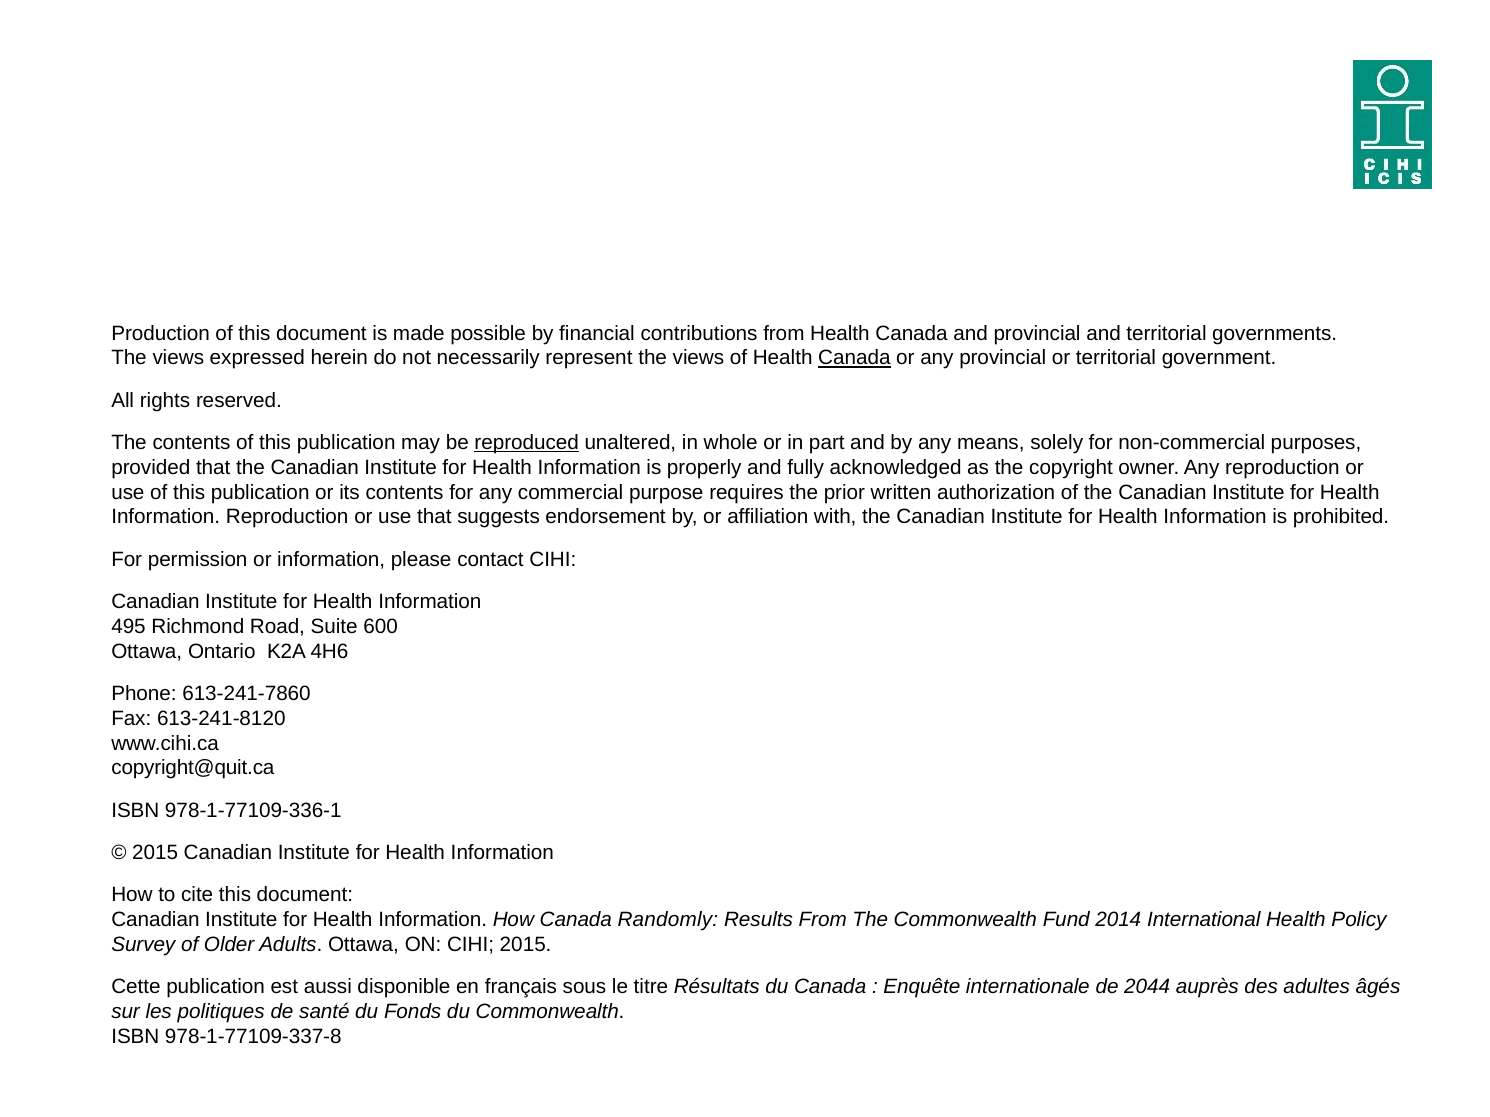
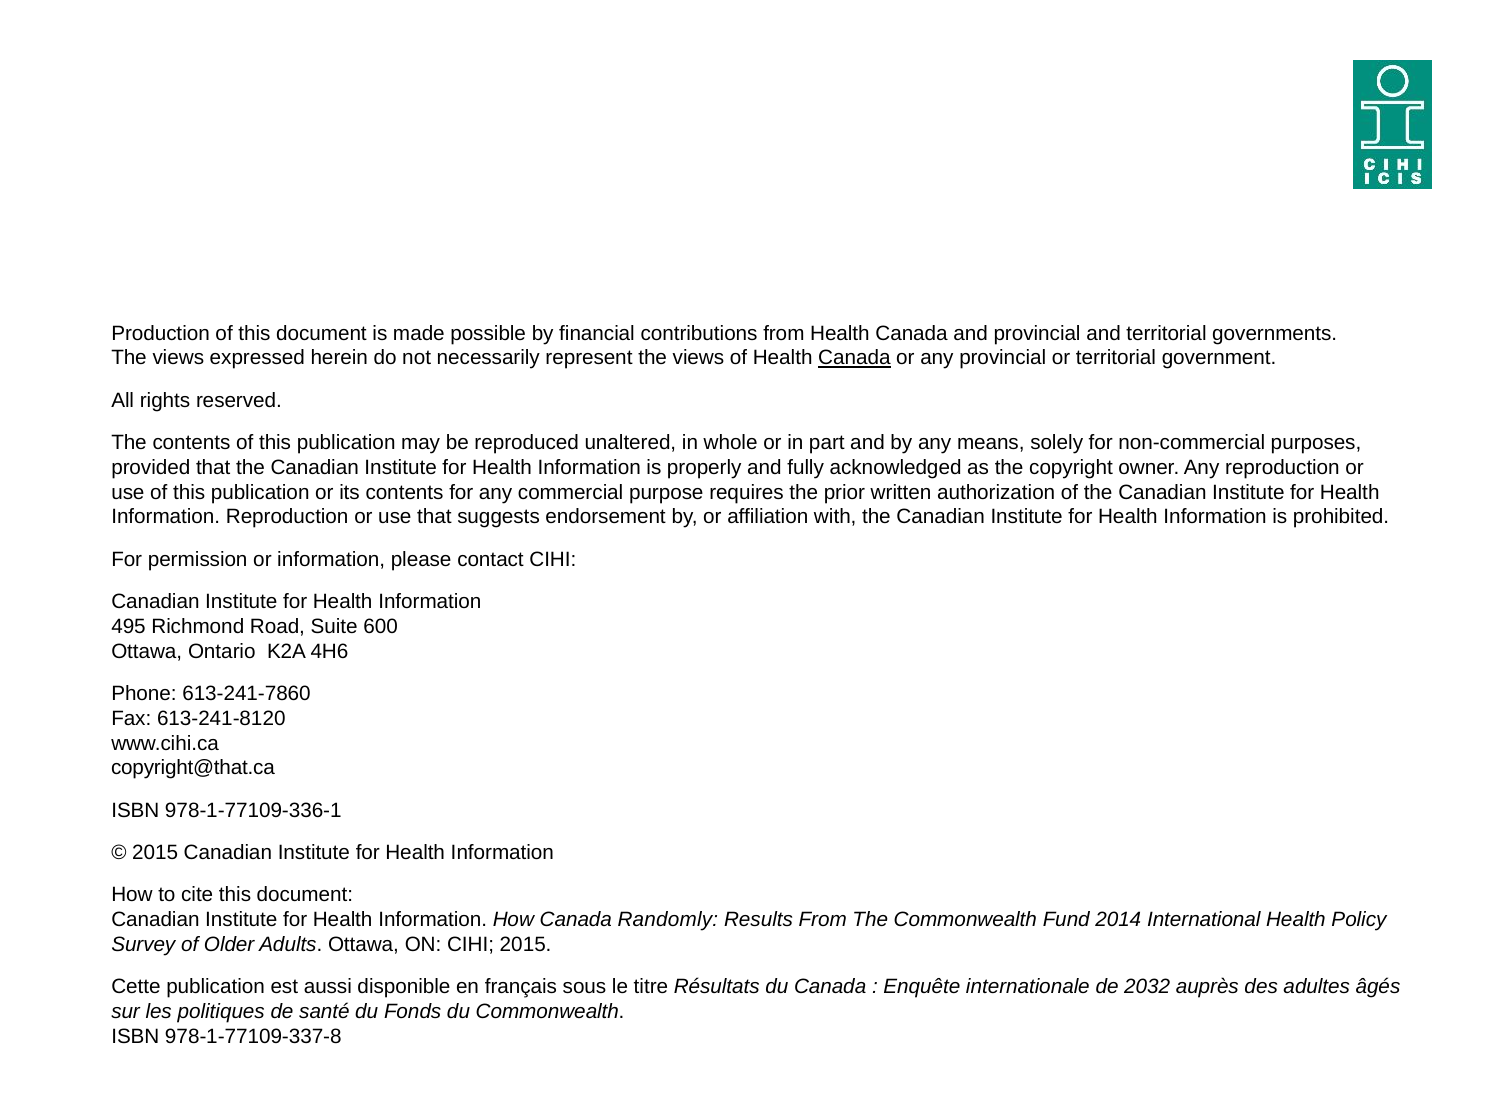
reproduced underline: present -> none
copyright@quit.ca: copyright@quit.ca -> copyright@that.ca
2044: 2044 -> 2032
